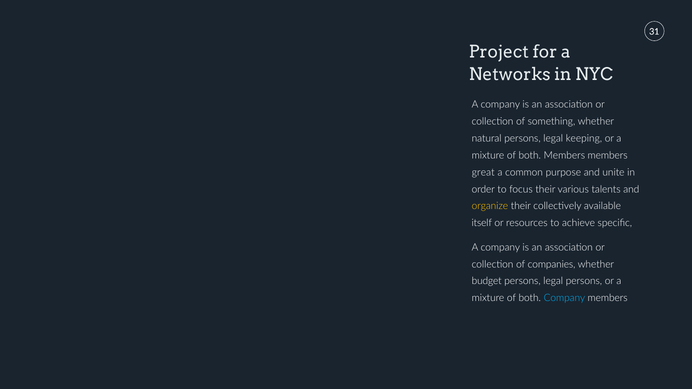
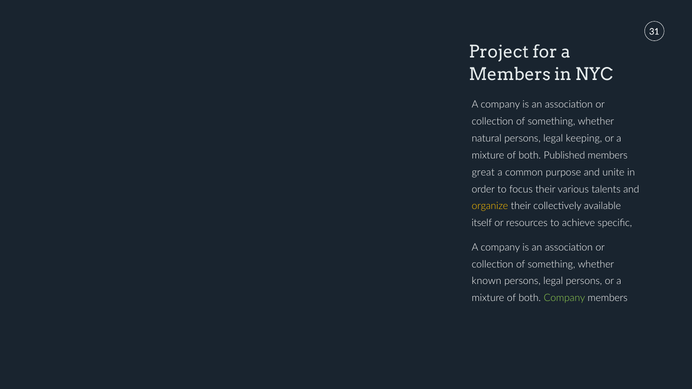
Networks at (510, 75): Networks -> Members
both Members: Members -> Published
companies at (552, 264): companies -> something
budget: budget -> known
Company at (564, 298) colour: light blue -> light green
